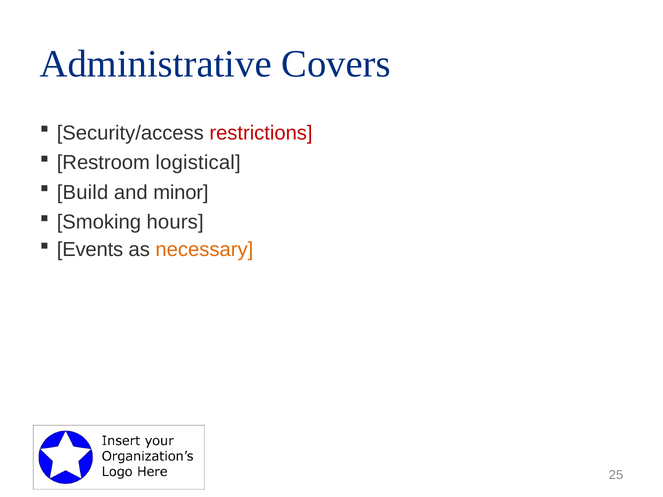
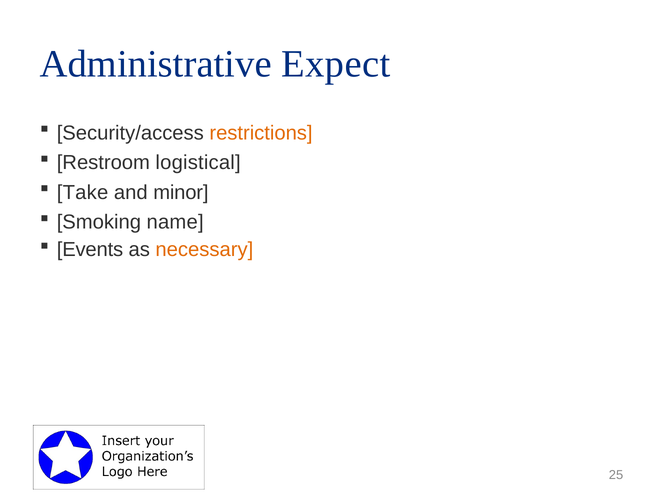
Covers: Covers -> Expect
restrictions colour: red -> orange
Build: Build -> Take
hours: hours -> name
